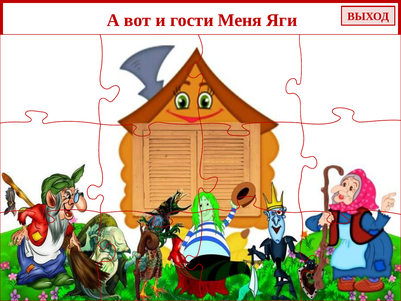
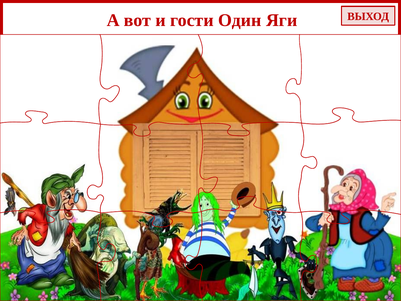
Меня: Меня -> Один
